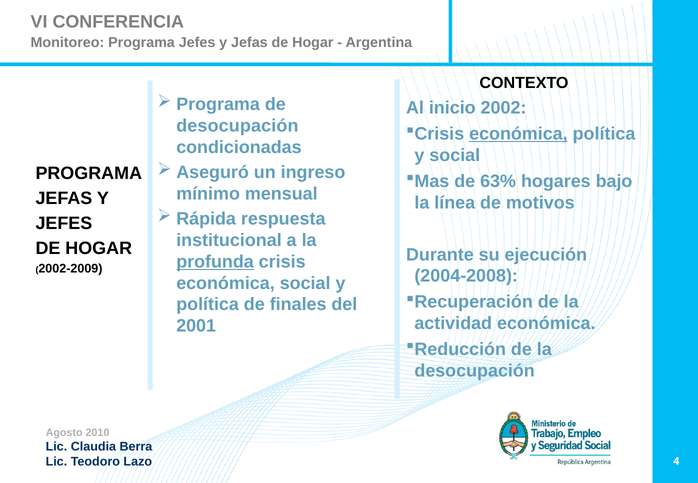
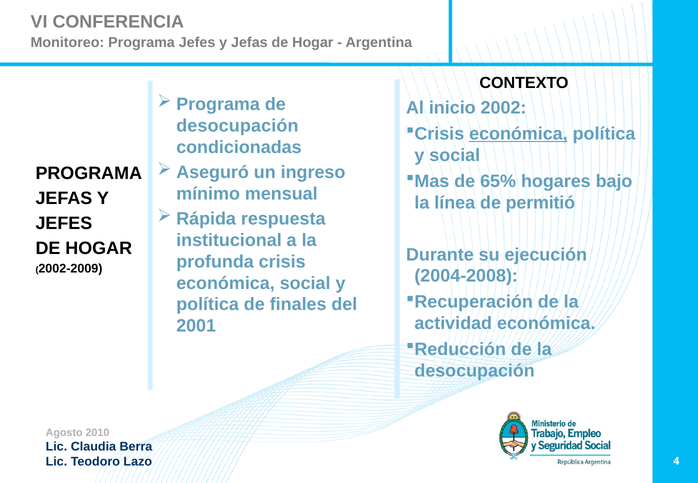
63%: 63% -> 65%
motivos: motivos -> permitió
profunda underline: present -> none
